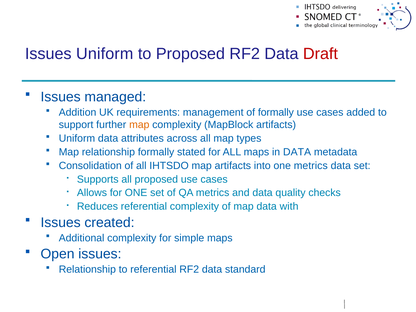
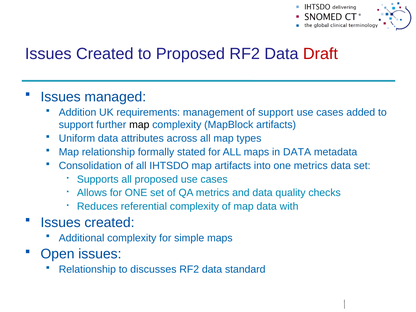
Uniform at (105, 54): Uniform -> Created
of formally: formally -> support
map at (139, 125) colour: orange -> black
to referential: referential -> discusses
